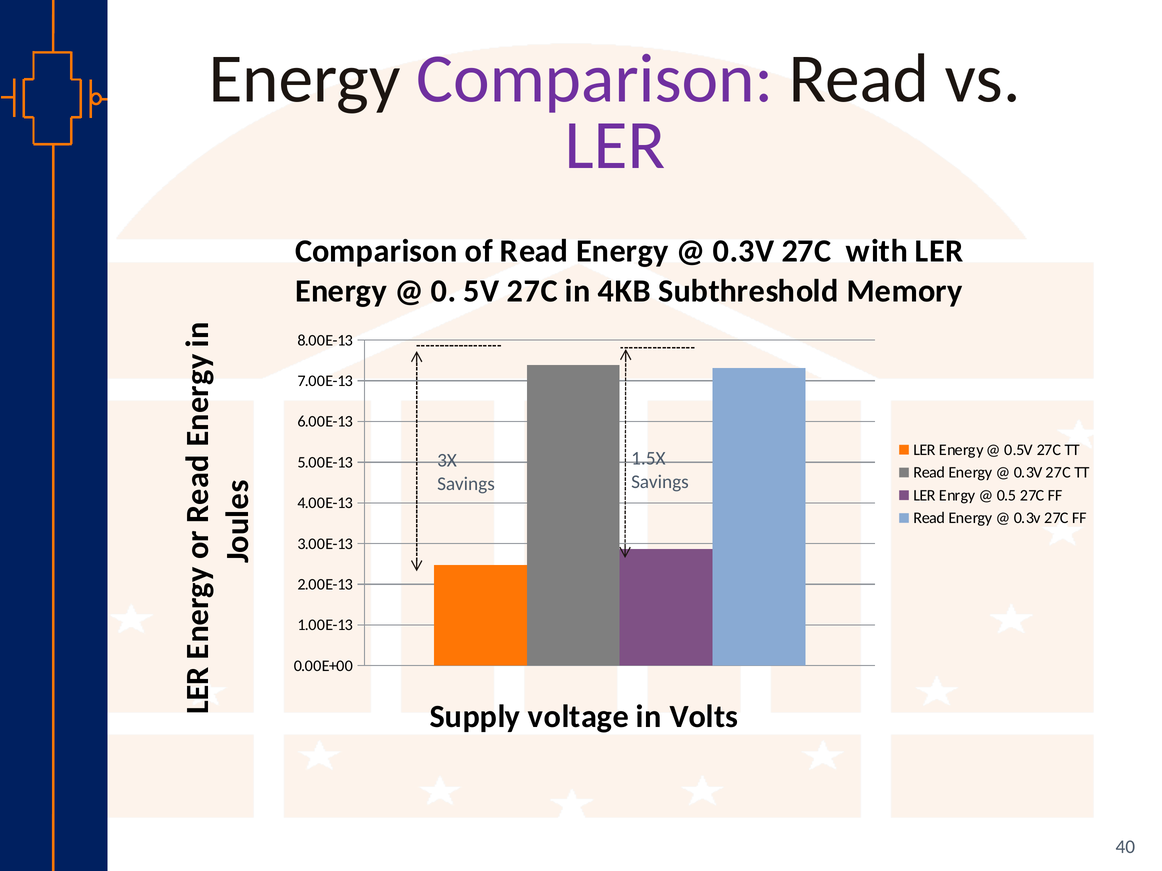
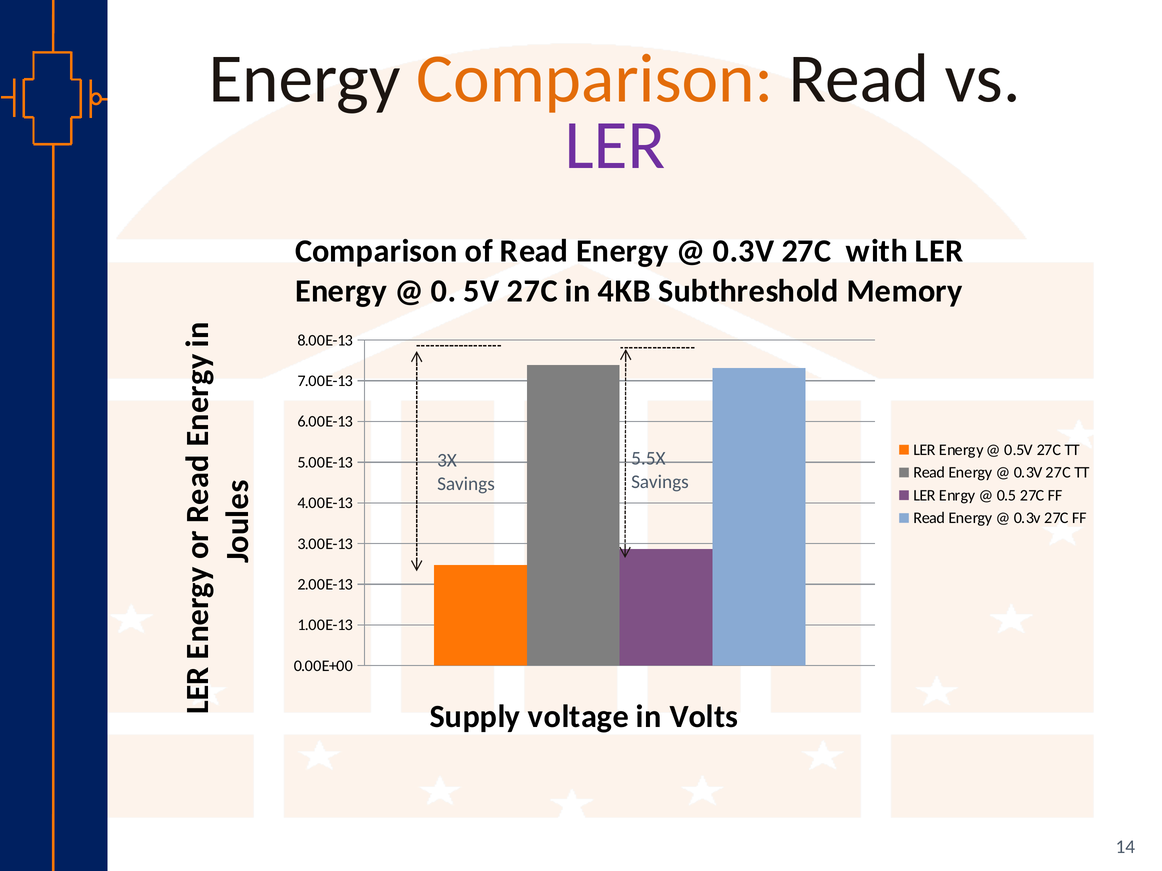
Comparison at (595, 79) colour: purple -> orange
1.5X: 1.5X -> 5.5X
40: 40 -> 14
